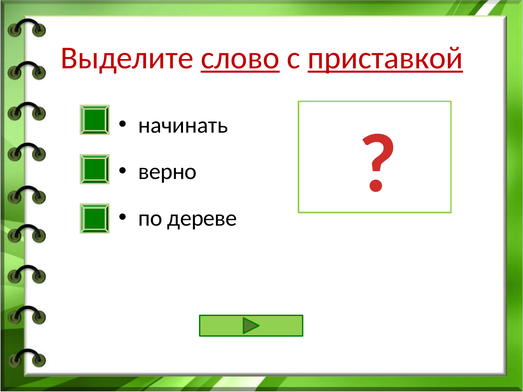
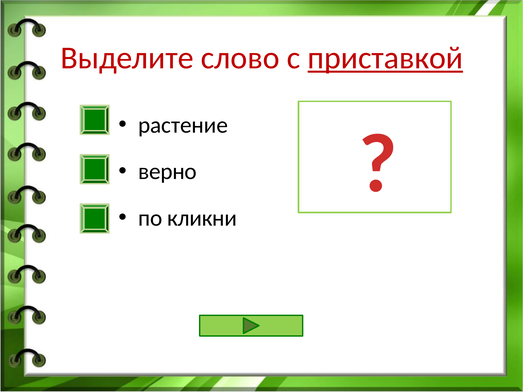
слово underline: present -> none
начинать: начинать -> растение
дереве: дереве -> кликни
